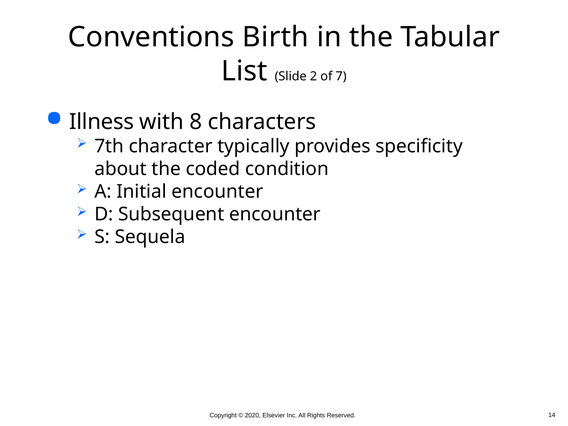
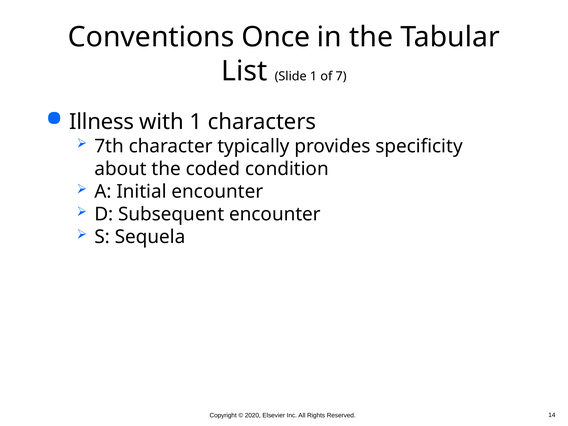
Birth: Birth -> Once
Slide 2: 2 -> 1
with 8: 8 -> 1
